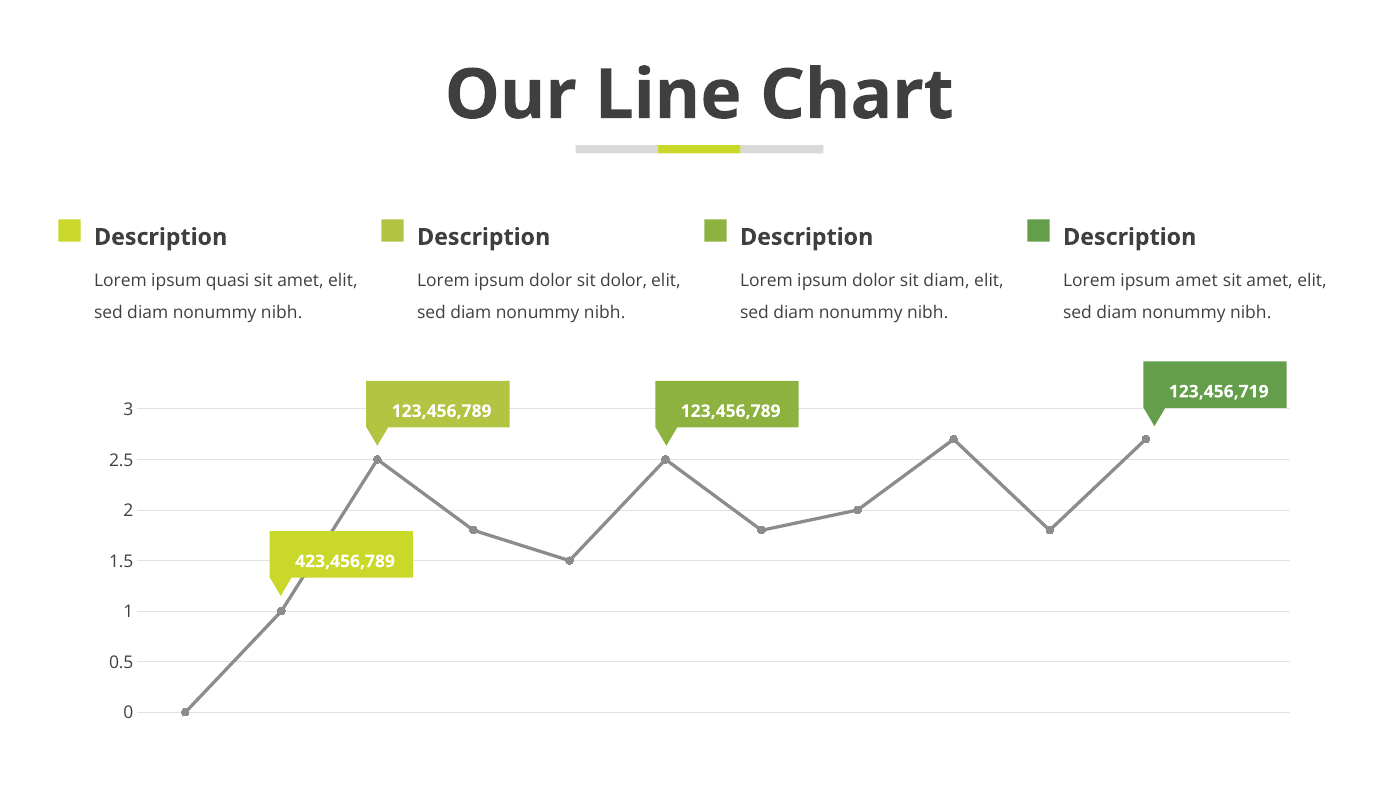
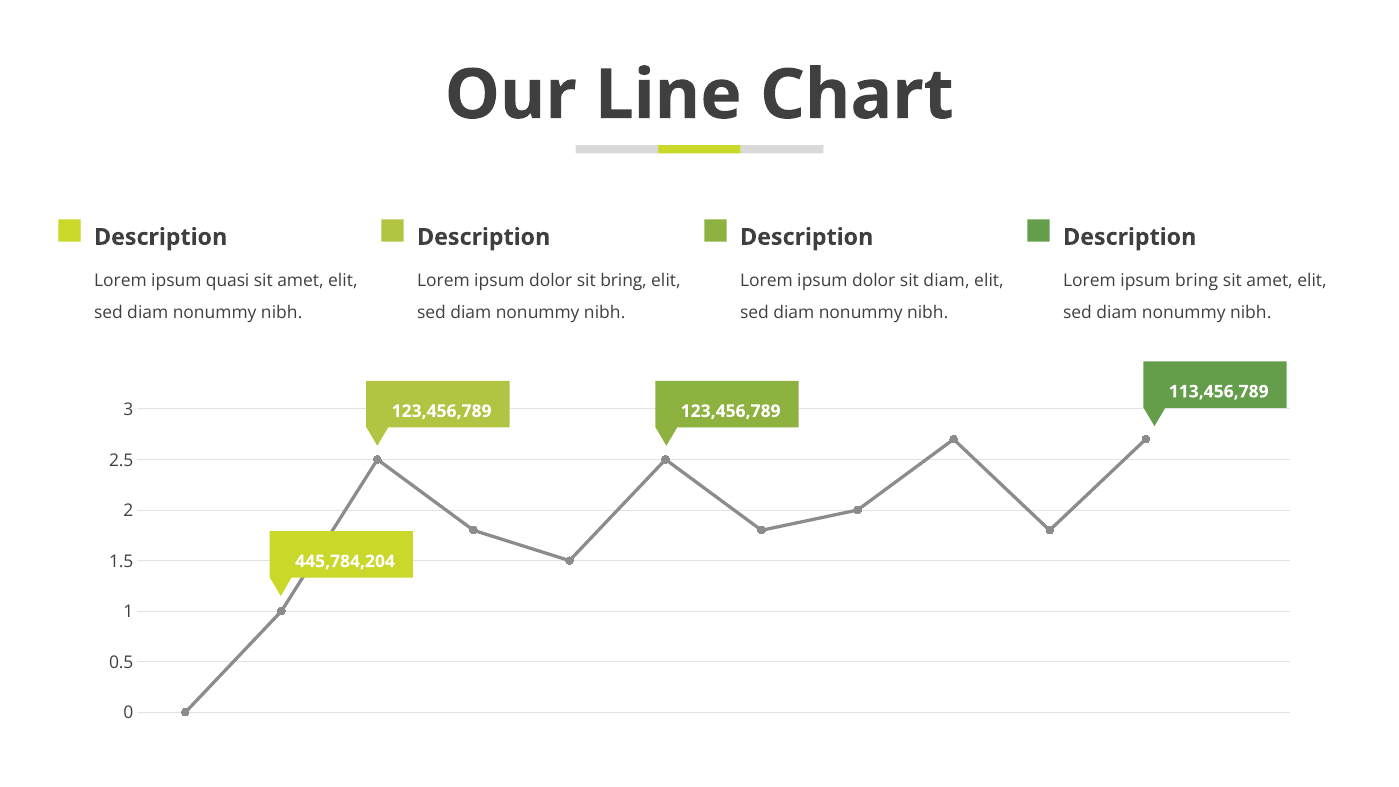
sit dolor: dolor -> bring
ipsum amet: amet -> bring
123,456,719: 123,456,719 -> 113,456,789
423,456,789: 423,456,789 -> 445,784,204
